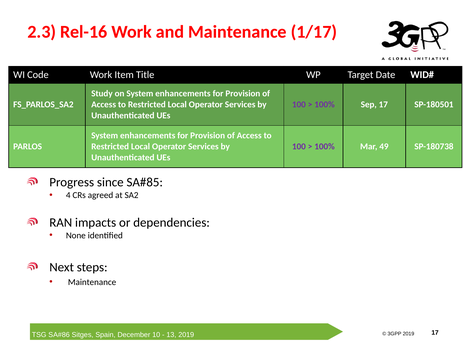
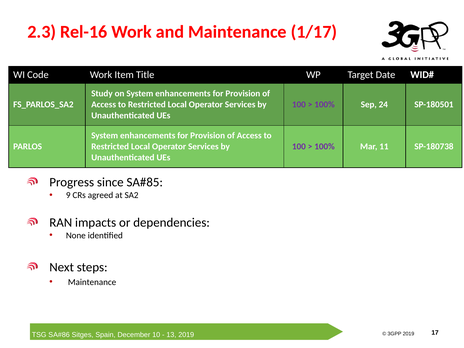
Sep 17: 17 -> 24
49: 49 -> 11
4: 4 -> 9
